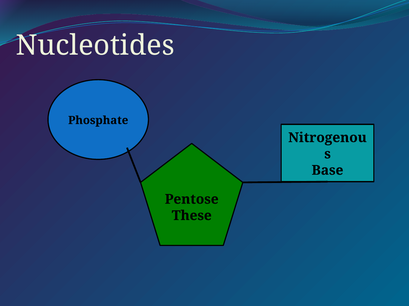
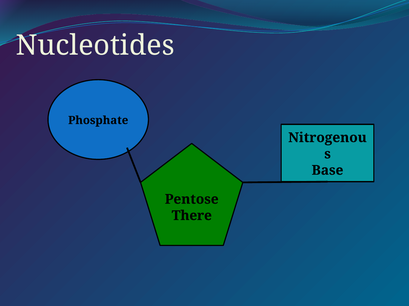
These: These -> There
